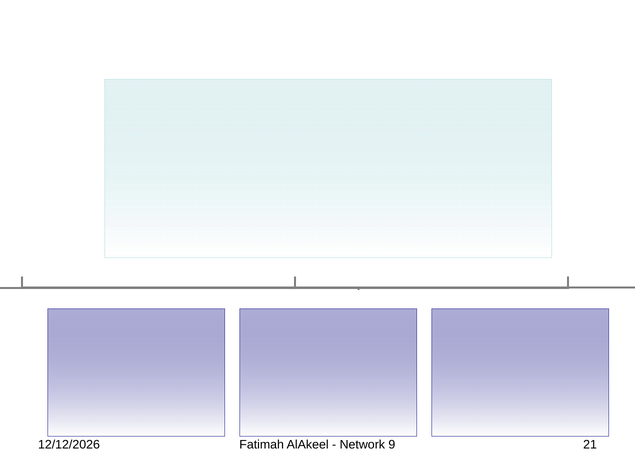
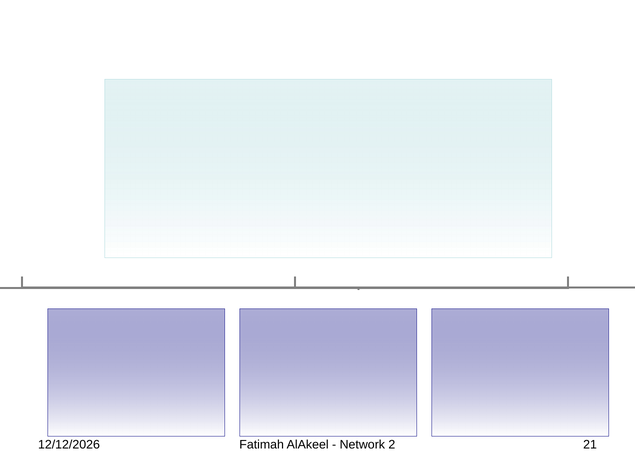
9: 9 -> 2
